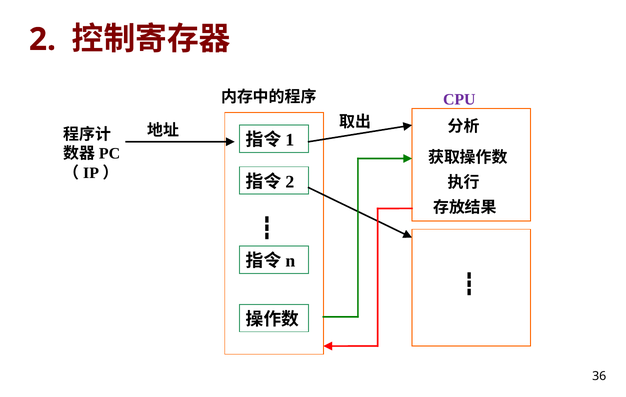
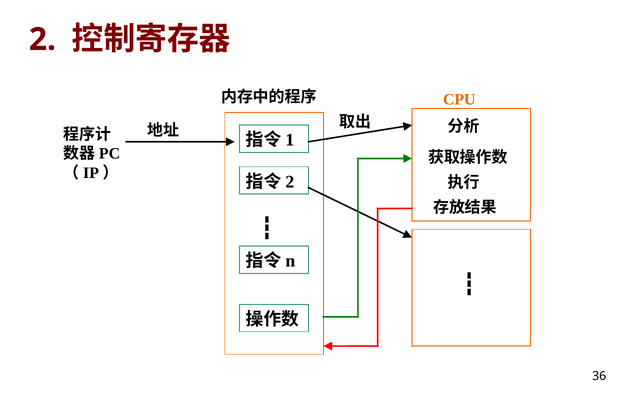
CPU colour: purple -> orange
